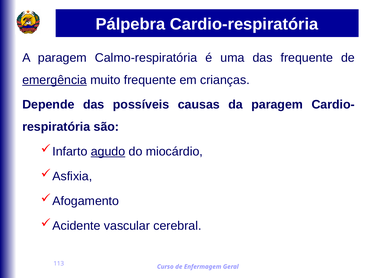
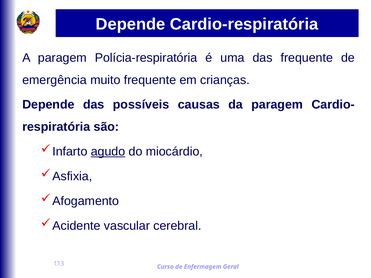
Pálpebra at (131, 24): Pálpebra -> Depende
Calmo-respiratória: Calmo-respiratória -> Polícia-respiratória
emergência underline: present -> none
